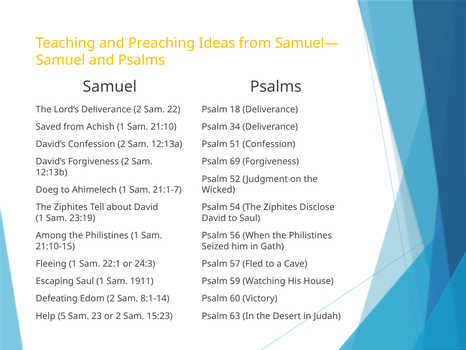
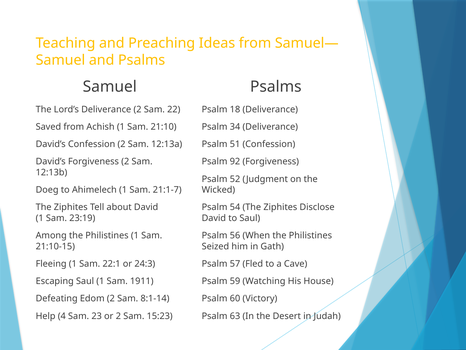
69: 69 -> 92
5: 5 -> 4
